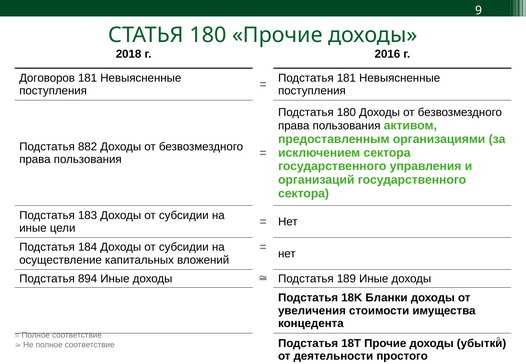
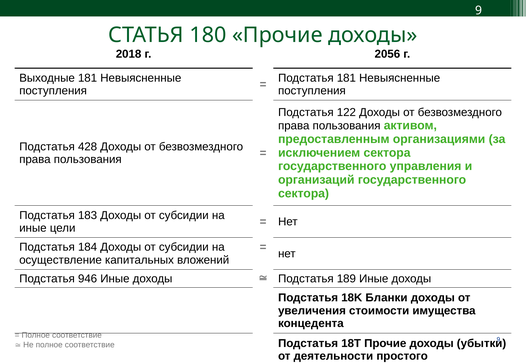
2016: 2016 -> 2056
Договоров: Договоров -> Выходные
Подстатья 180: 180 -> 122
882: 882 -> 428
894: 894 -> 946
